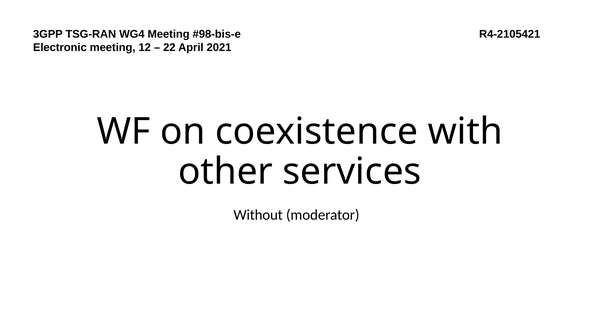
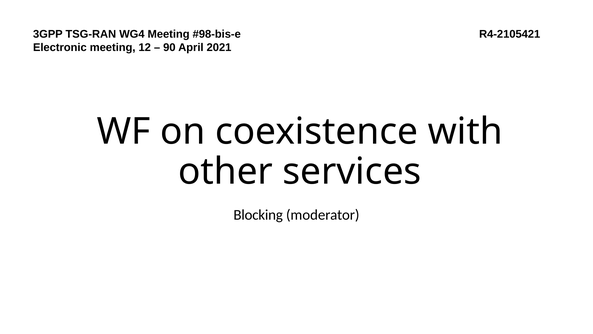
22: 22 -> 90
Without: Without -> Blocking
